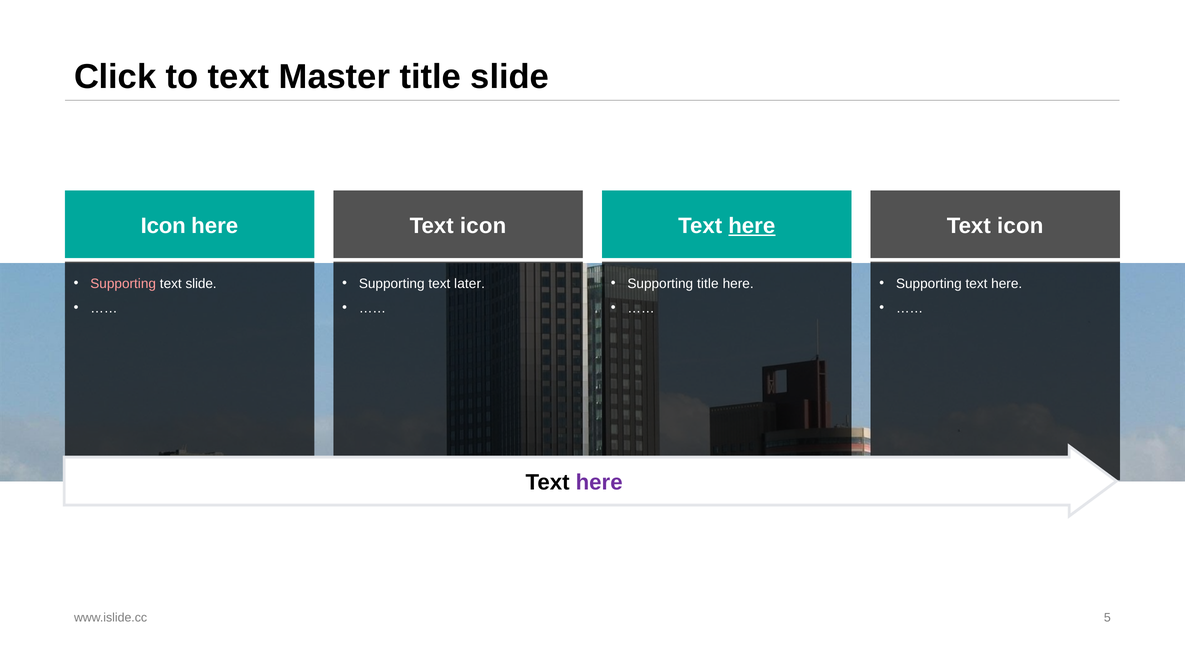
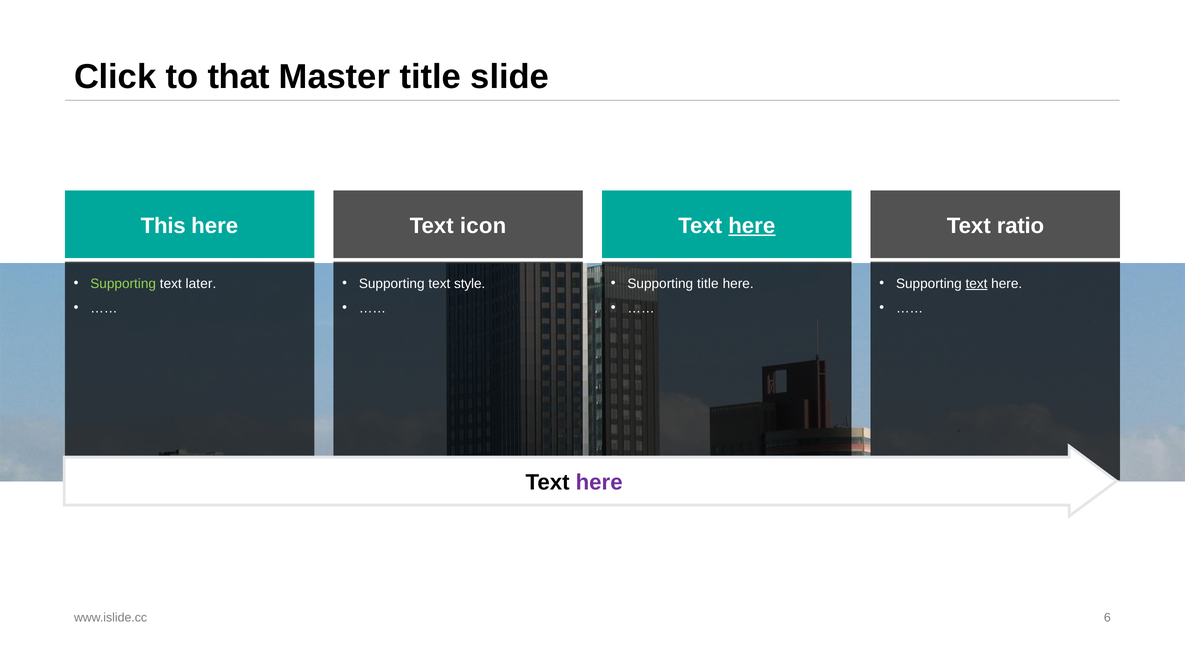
to text: text -> that
Icon at (163, 226): Icon -> This
icon at (1020, 226): icon -> ratio
Supporting at (123, 283) colour: pink -> light green
text slide: slide -> later
later: later -> style
text at (976, 283) underline: none -> present
5: 5 -> 6
